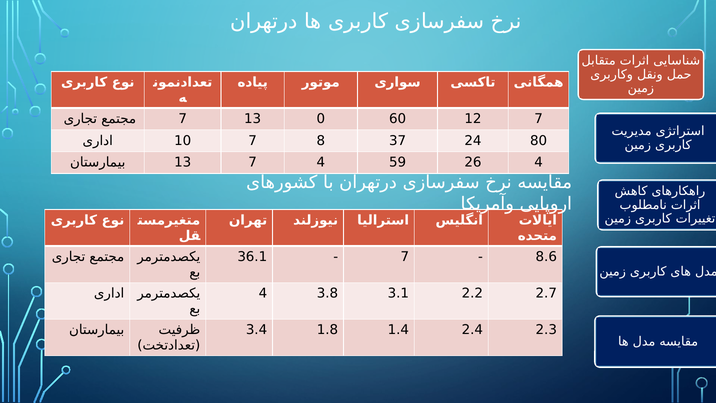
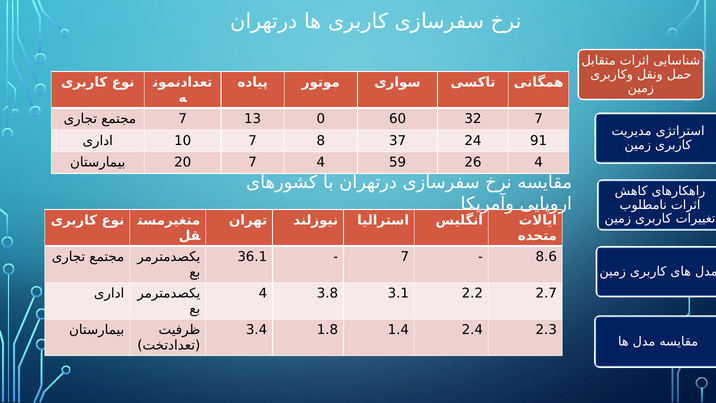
12: 12 -> 32
80: 80 -> 91
13 at (183, 162): 13 -> 20
